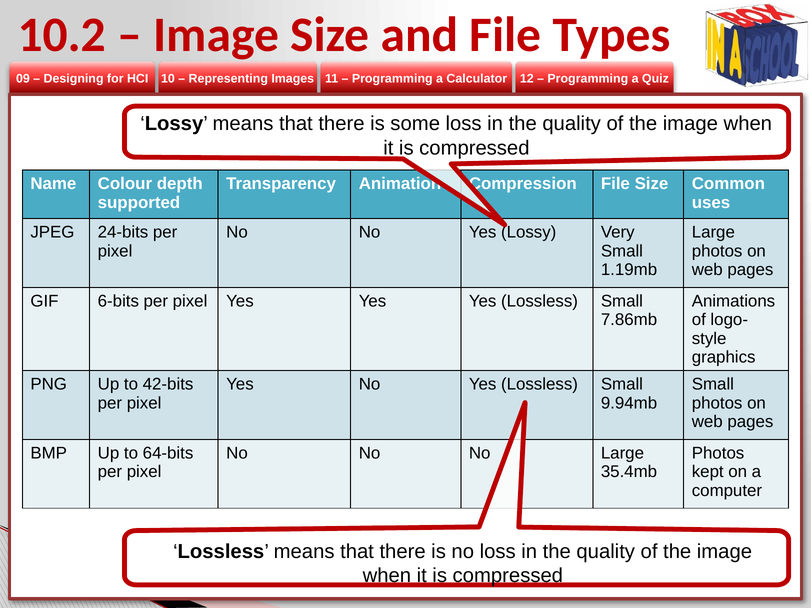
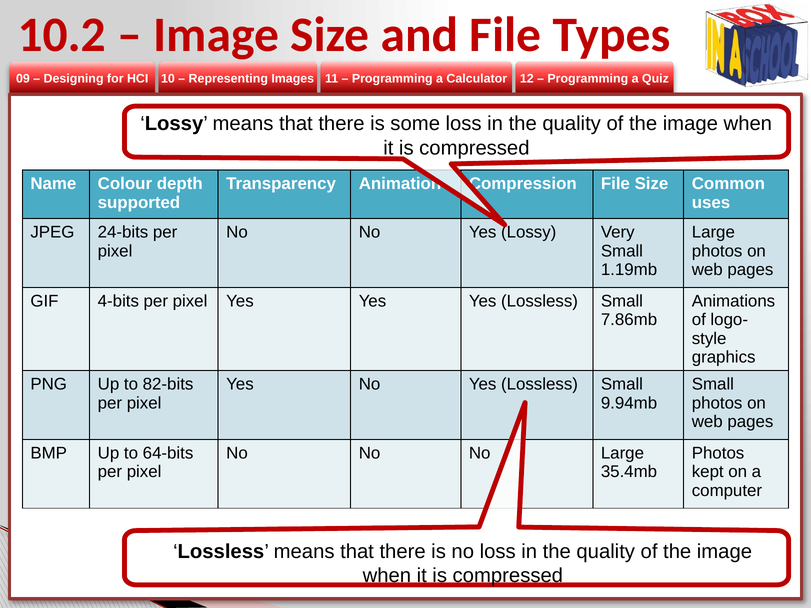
6-bits: 6-bits -> 4-bits
42-bits: 42-bits -> 82-bits
